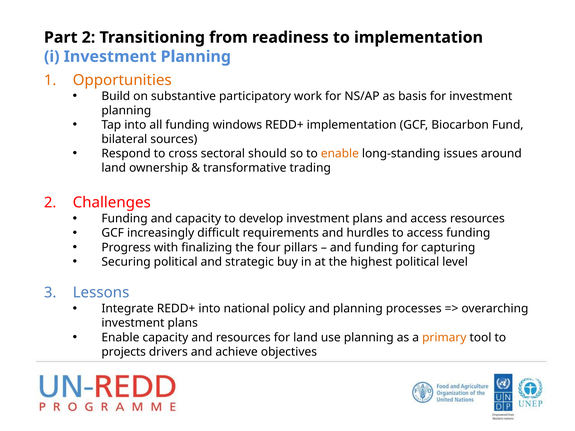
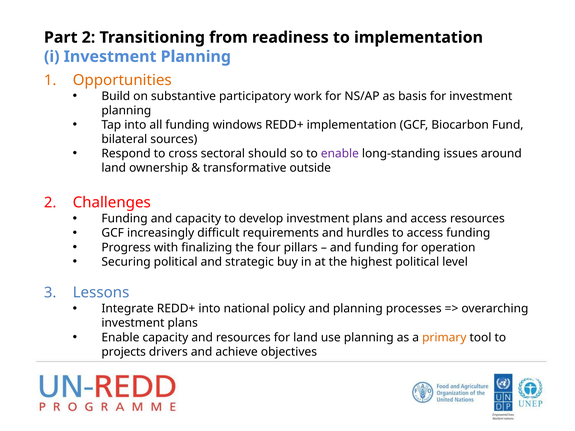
enable at (340, 154) colour: orange -> purple
trading: trading -> outside
capturing: capturing -> operation
